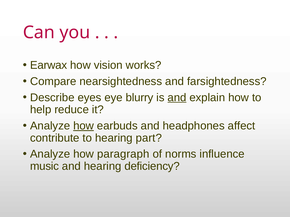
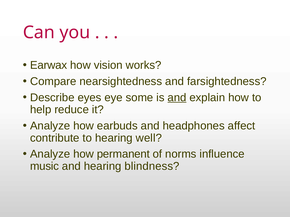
blurry: blurry -> some
how at (84, 126) underline: present -> none
part: part -> well
paragraph: paragraph -> permanent
deficiency: deficiency -> blindness
